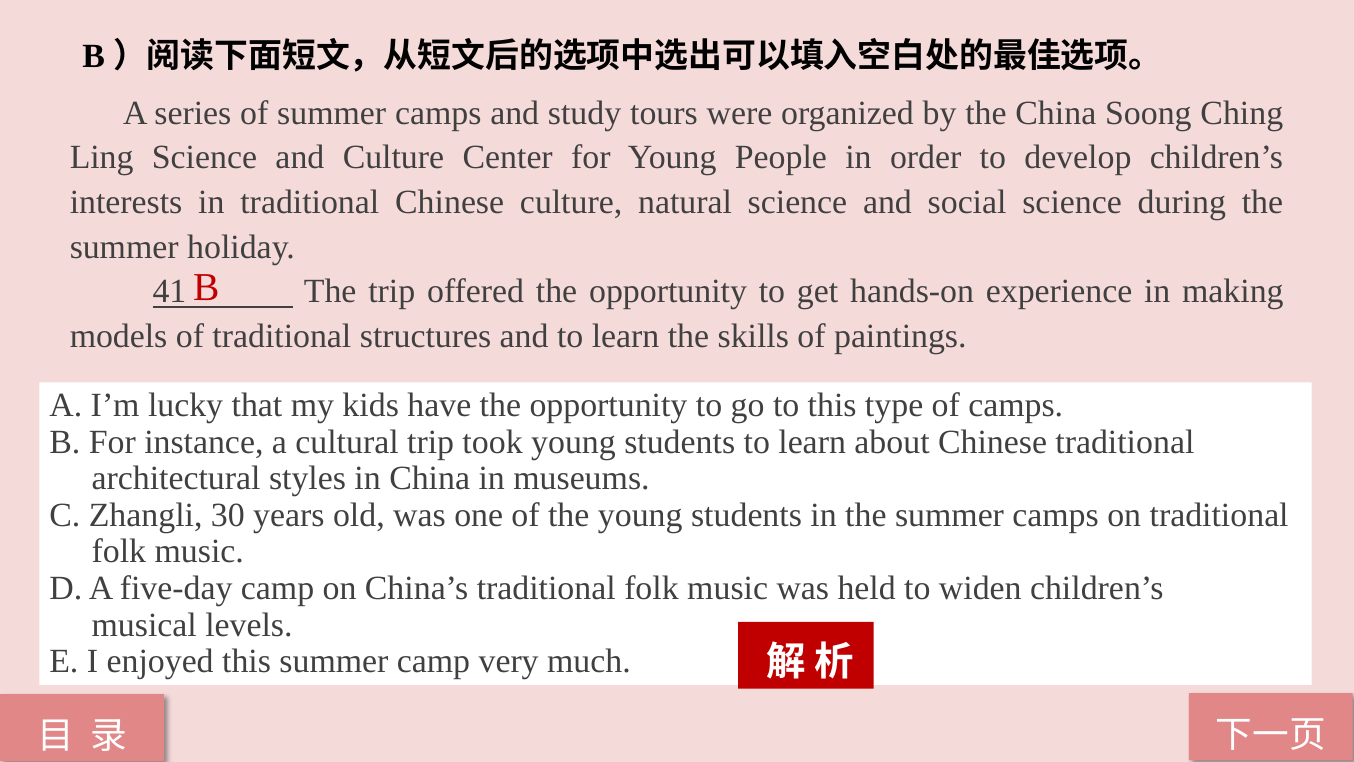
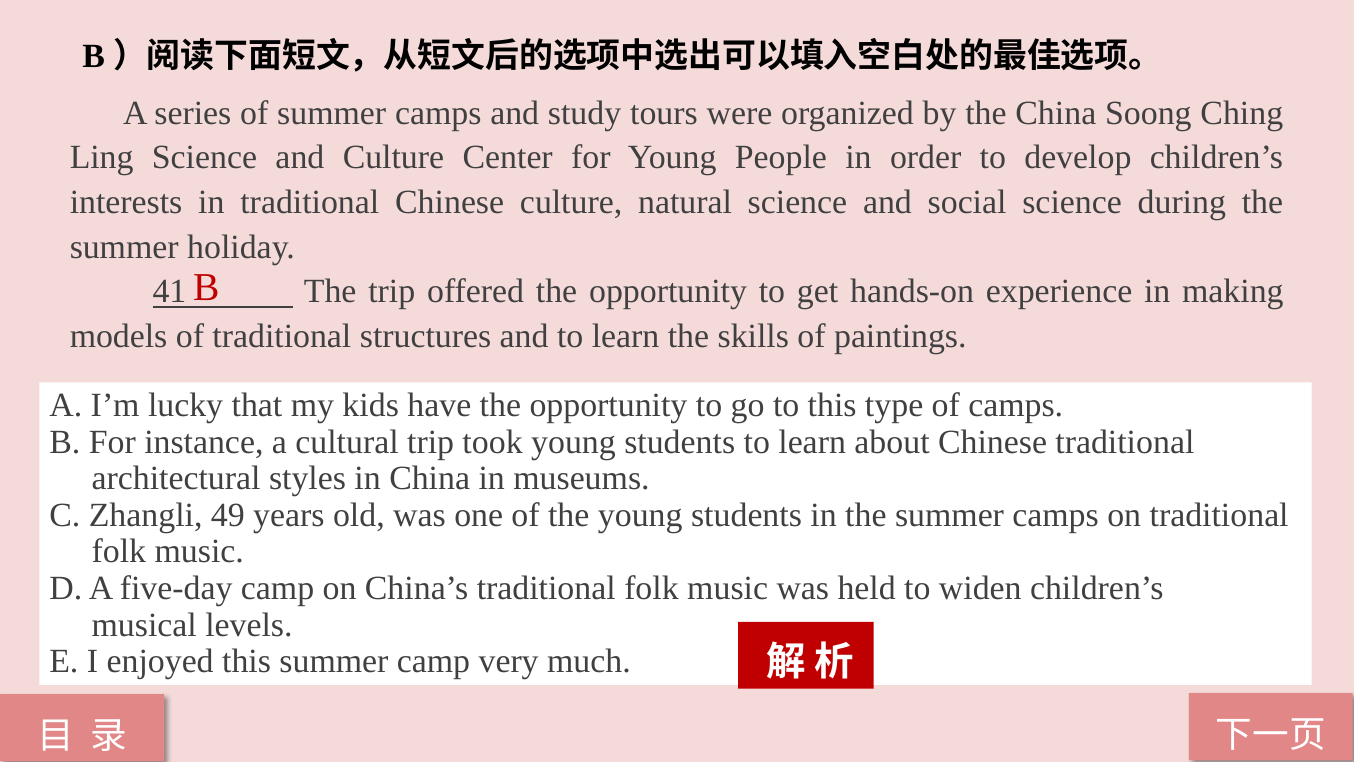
30: 30 -> 49
